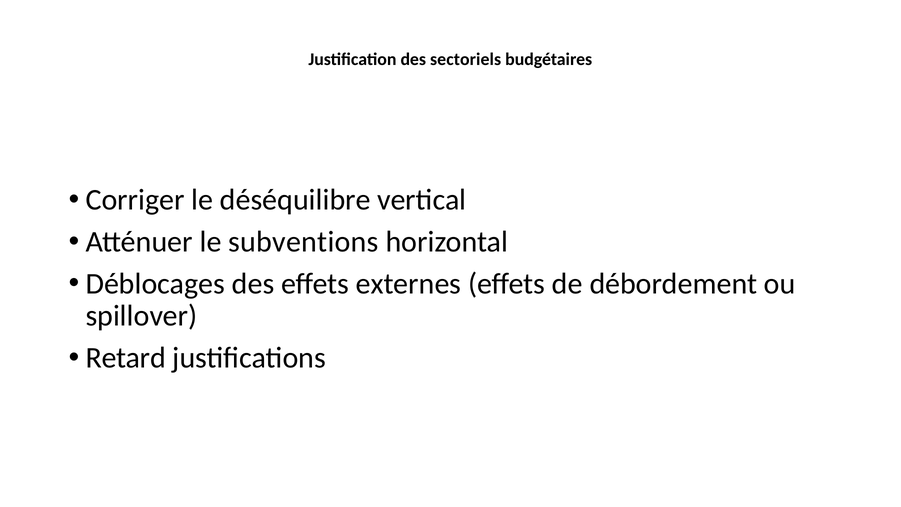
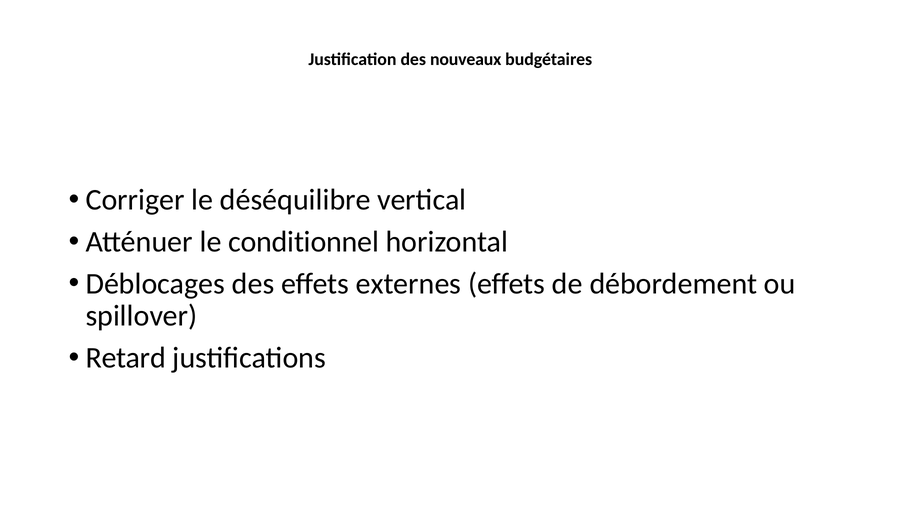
sectoriels: sectoriels -> nouveaux
subventions: subventions -> conditionnel
